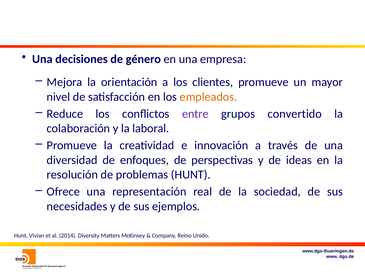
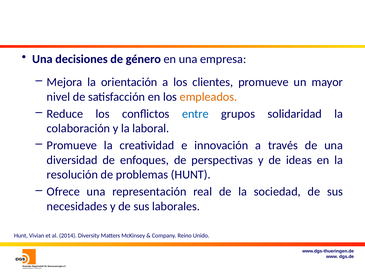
entre colour: purple -> blue
convertido: convertido -> solidaridad
ejemplos: ejemplos -> laborales
